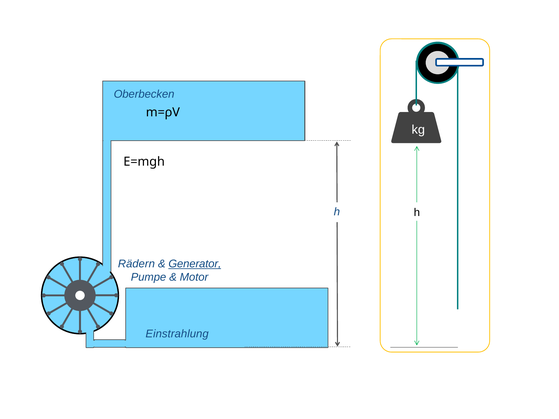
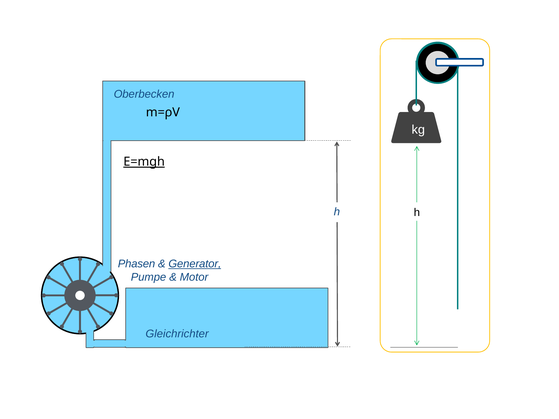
E=mgh underline: none -> present
Rädern: Rädern -> Phasen
Einstrahlung: Einstrahlung -> Gleichrichter
